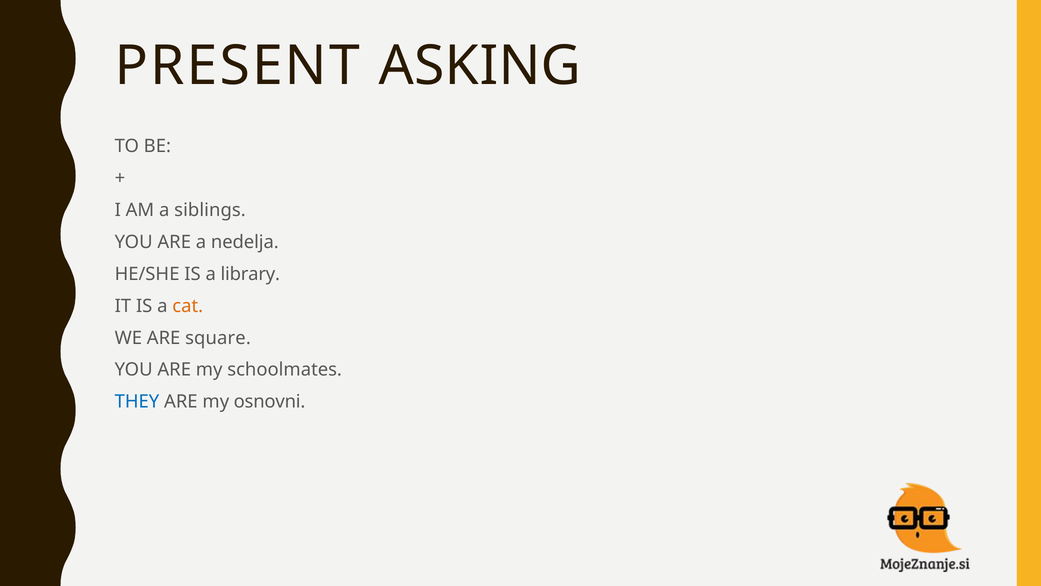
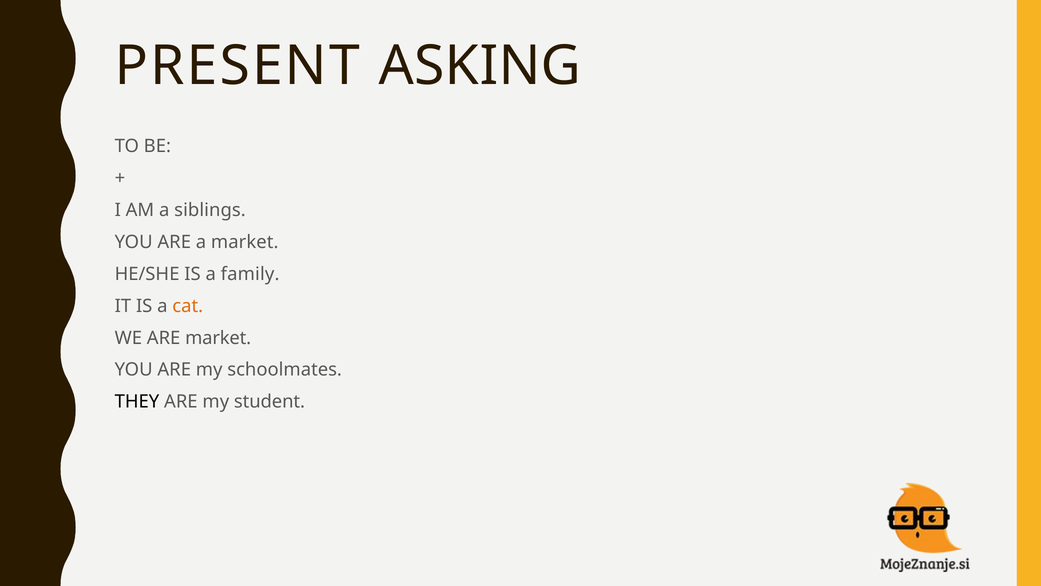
a nedelja: nedelja -> market
library: library -> family
ARE square: square -> market
THEY colour: blue -> black
osnovni: osnovni -> student
